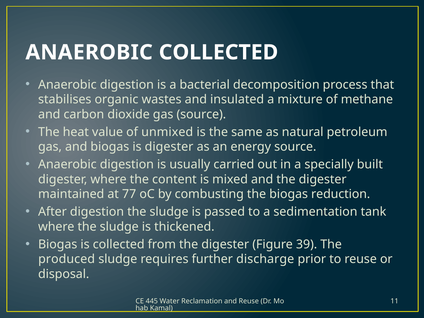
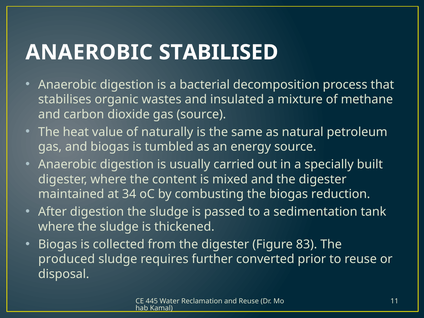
ANAEROBIC COLLECTED: COLLECTED -> STABILISED
unmixed: unmixed -> naturally
is digester: digester -> tumbled
77: 77 -> 34
39: 39 -> 83
discharge: discharge -> converted
